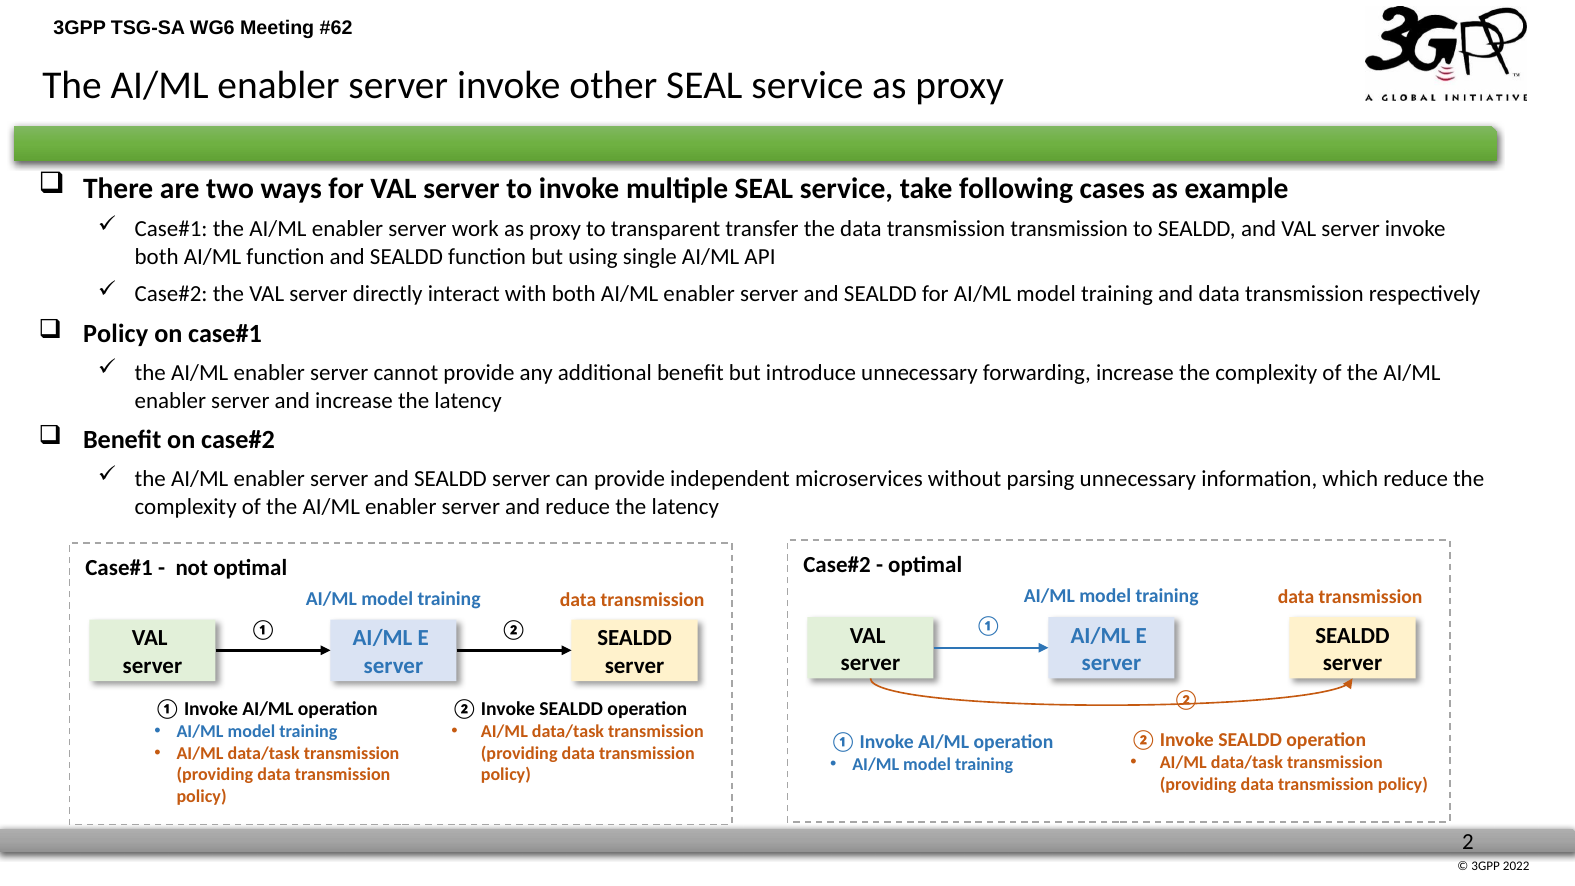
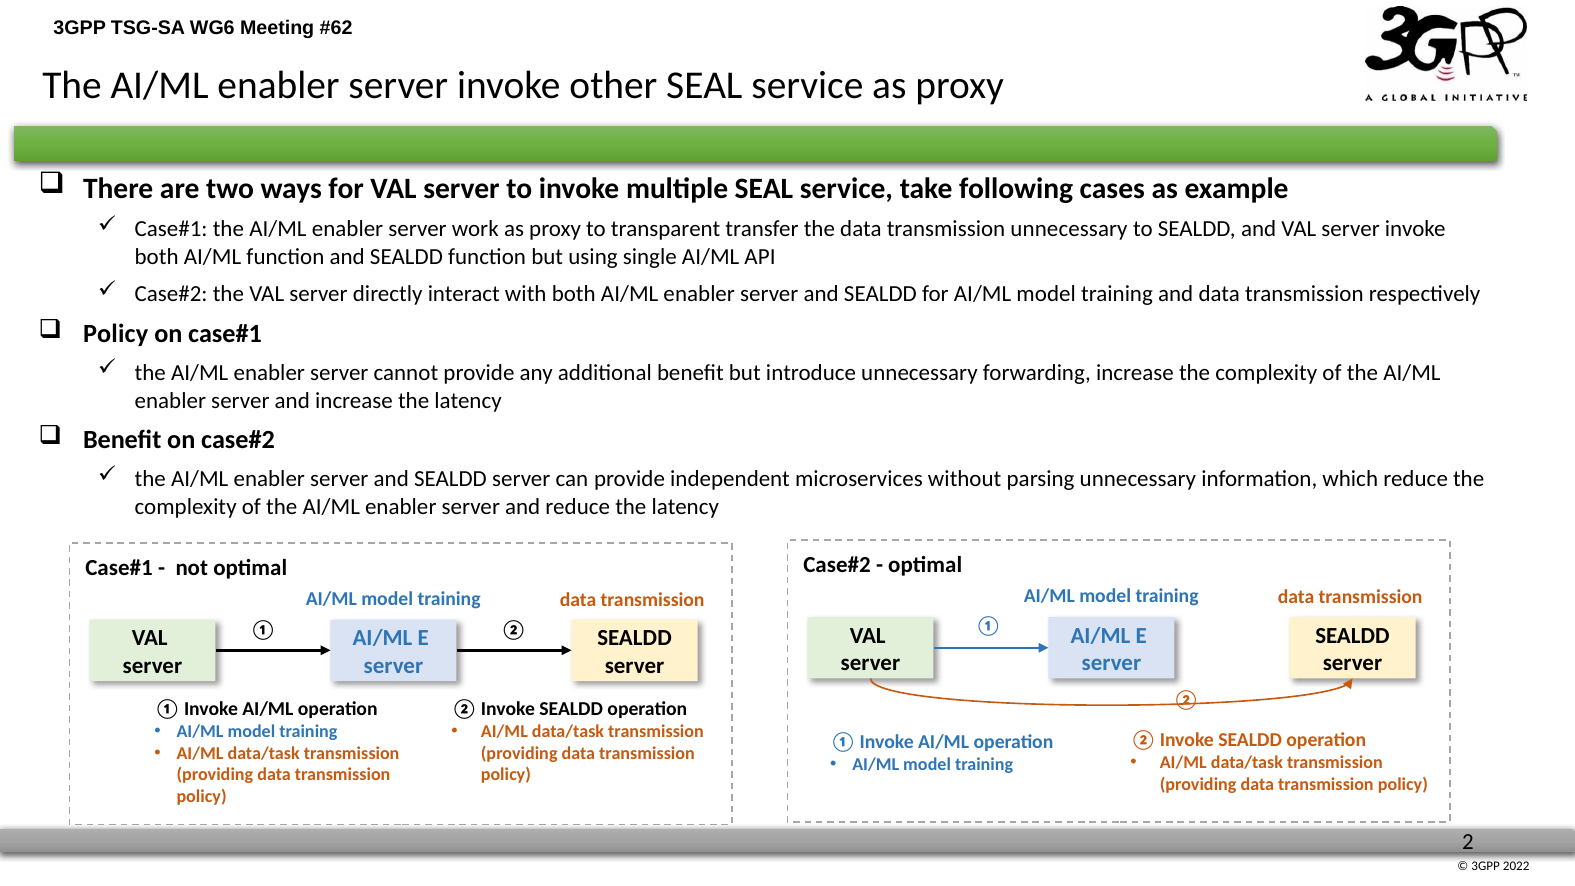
transmission transmission: transmission -> unnecessary
